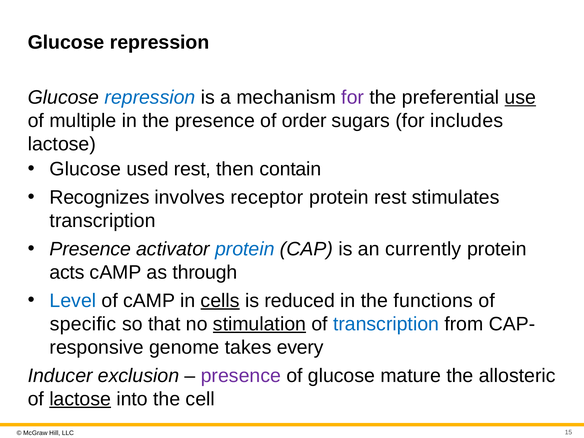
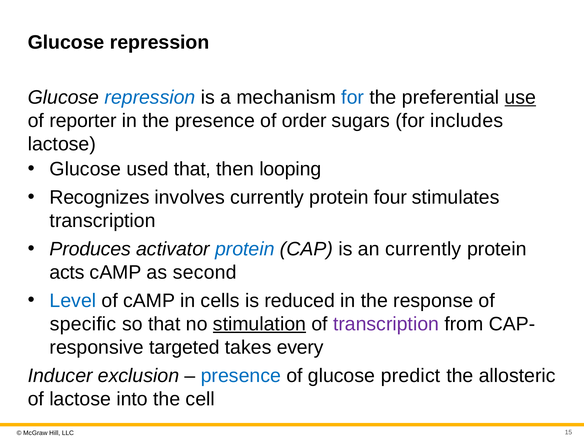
for at (353, 97) colour: purple -> blue
multiple: multiple -> reporter
used rest: rest -> that
contain: contain -> looping
involves receptor: receptor -> currently
protein rest: rest -> four
Presence at (90, 249): Presence -> Produces
through: through -> second
cells underline: present -> none
functions: functions -> response
transcription at (386, 324) colour: blue -> purple
genome: genome -> targeted
presence at (241, 376) colour: purple -> blue
mature: mature -> predict
lactose at (80, 399) underline: present -> none
